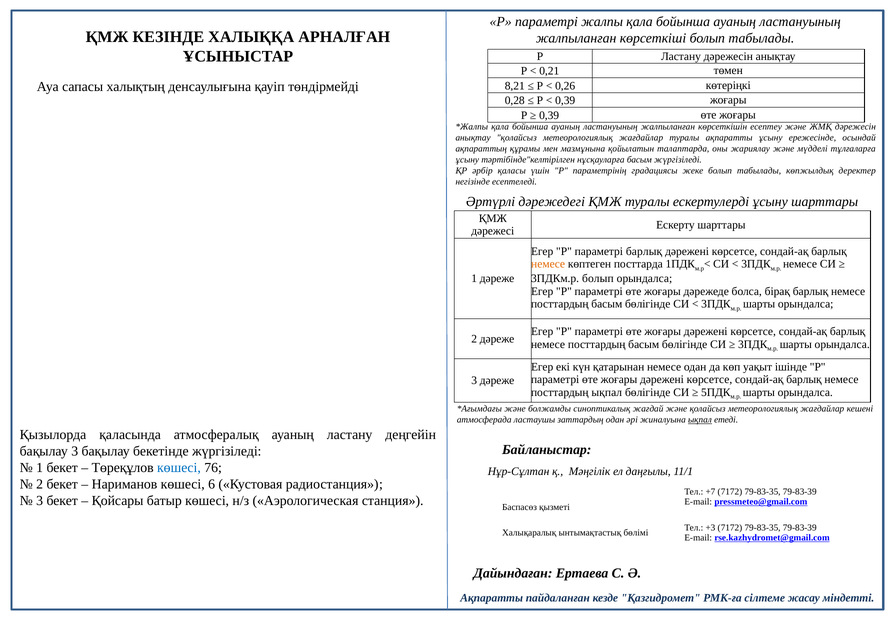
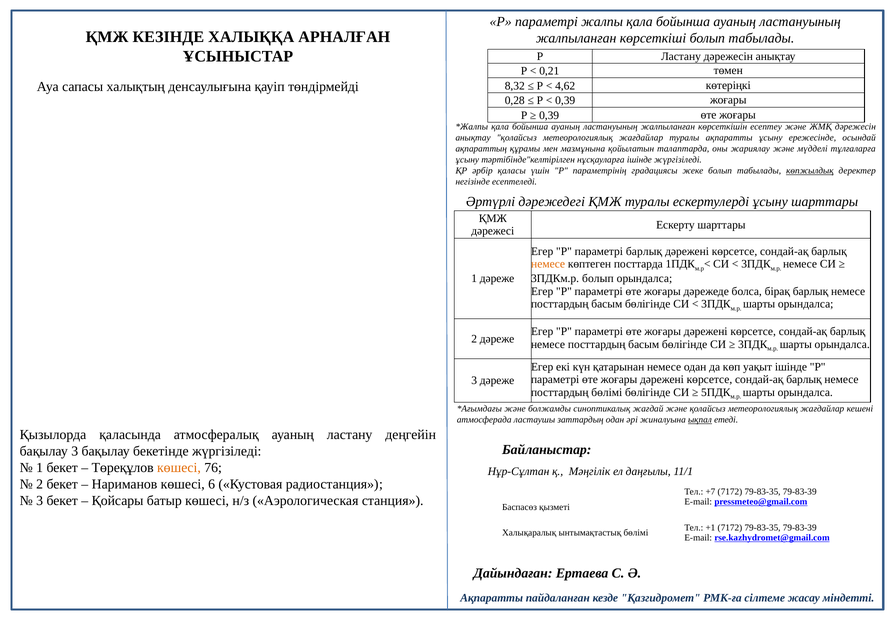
8,21: 8,21 -> 8,32
0,26: 0,26 -> 4,62
нұсқауларға басым: басым -> ішінде
көпжылдық underline: none -> present
посттардың ықпал: ықпал -> бөлімі
көшесі at (179, 467) colour: blue -> orange
+3: +3 -> +1
